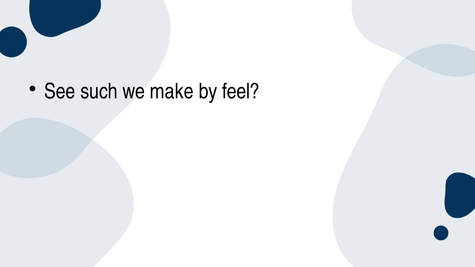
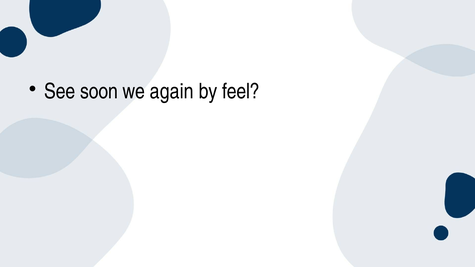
such: such -> soon
make: make -> again
